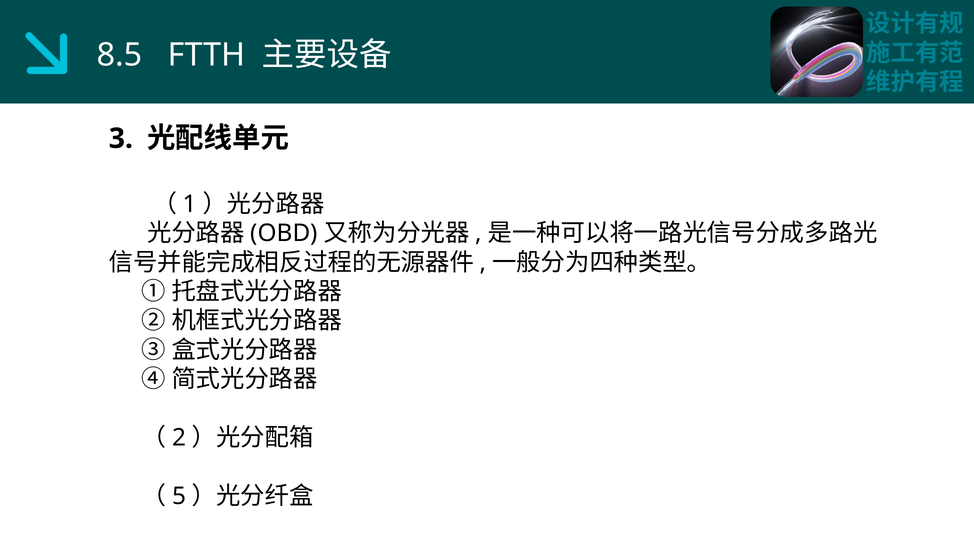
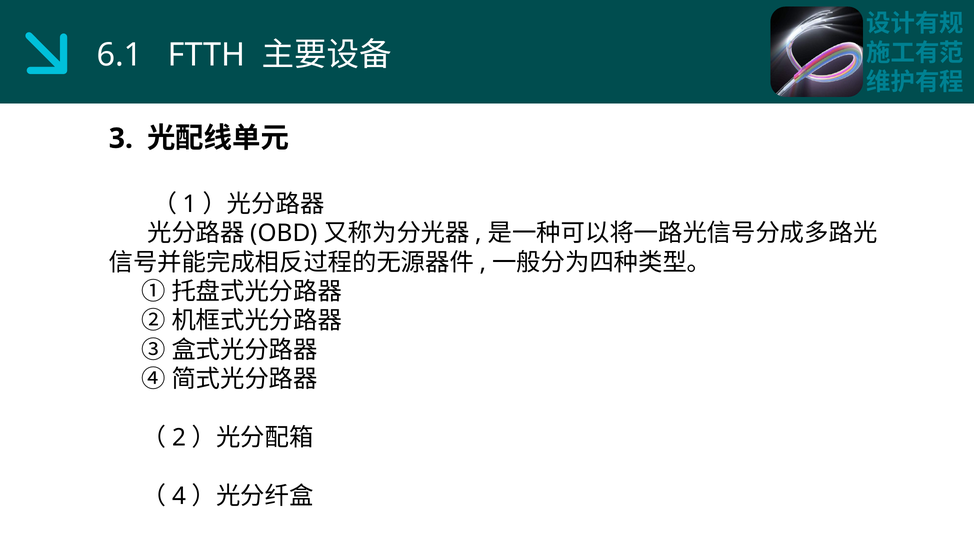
8.5: 8.5 -> 6.1
5: 5 -> 4
